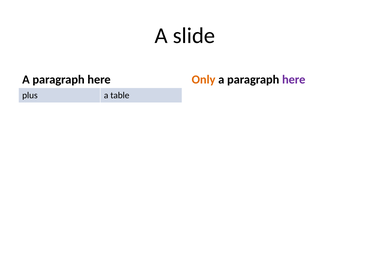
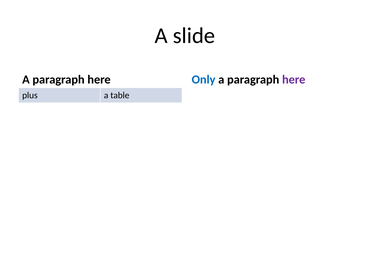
Only colour: orange -> blue
